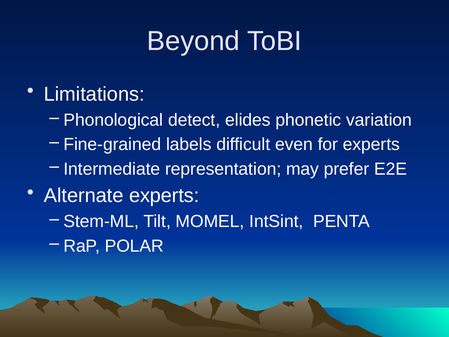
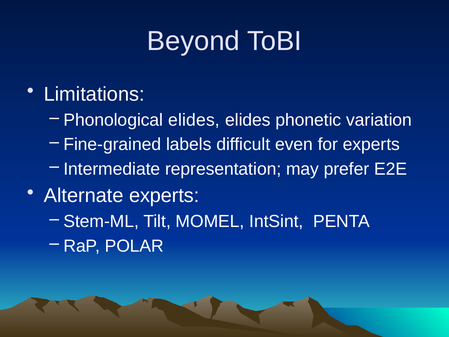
Phonological detect: detect -> elides
